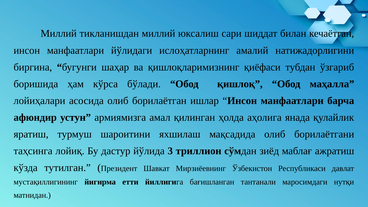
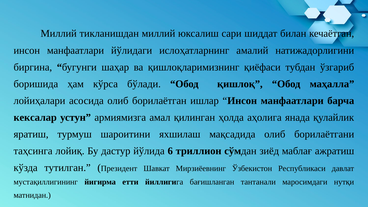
афюндир: афюндир -> кексалар
3: 3 -> 6
